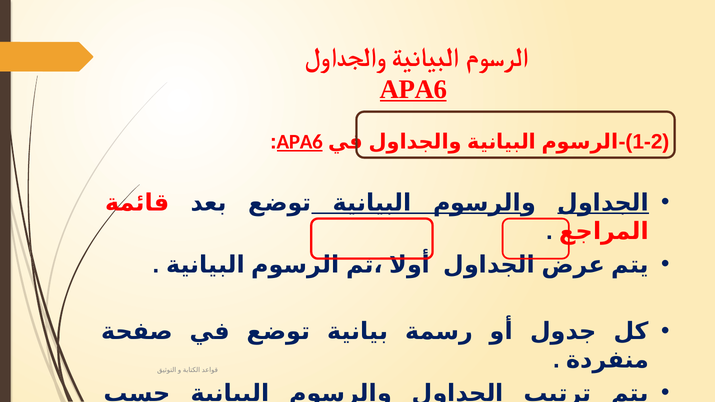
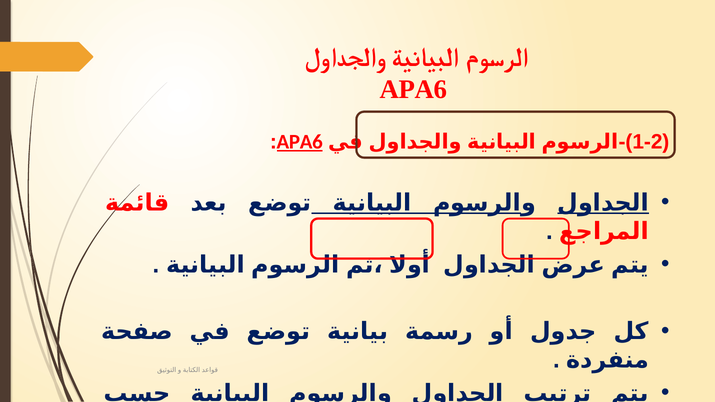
APA6 at (414, 89) underline: present -> none
